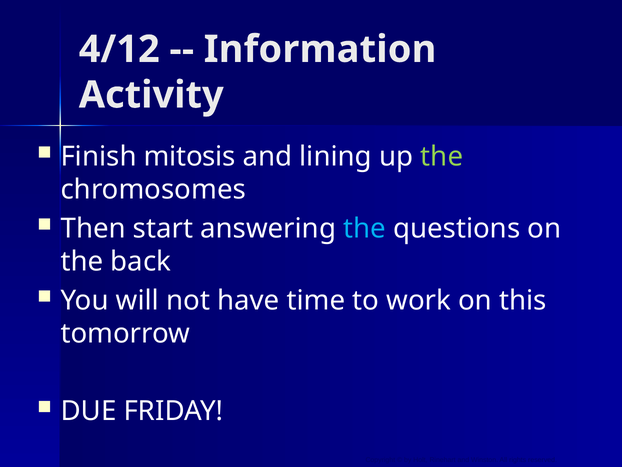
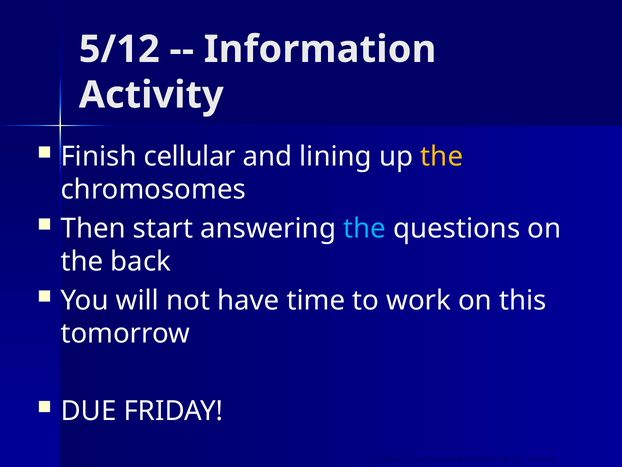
4/12: 4/12 -> 5/12
mitosis: mitosis -> cellular
the at (442, 156) colour: light green -> yellow
